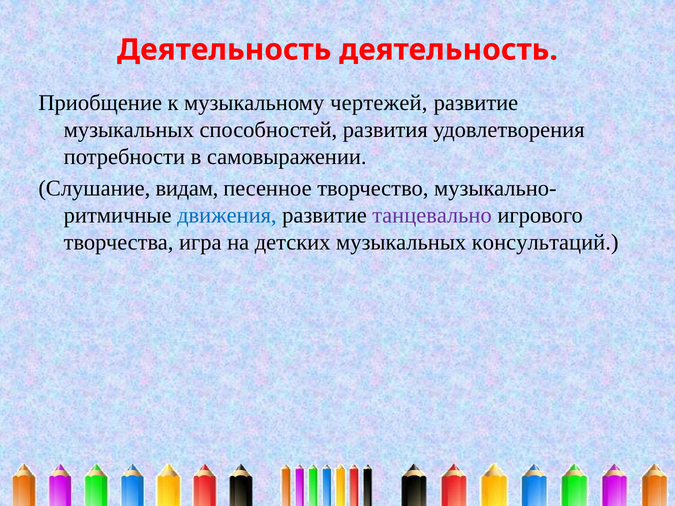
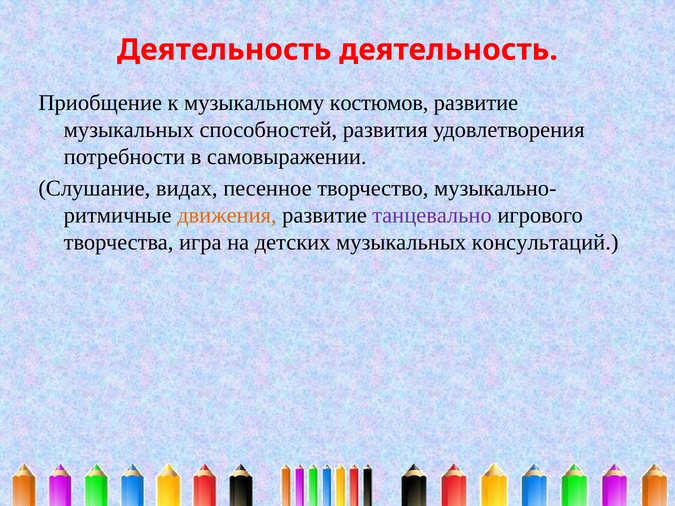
чертежей: чертежей -> костюмов
видам: видам -> видах
движения colour: blue -> orange
